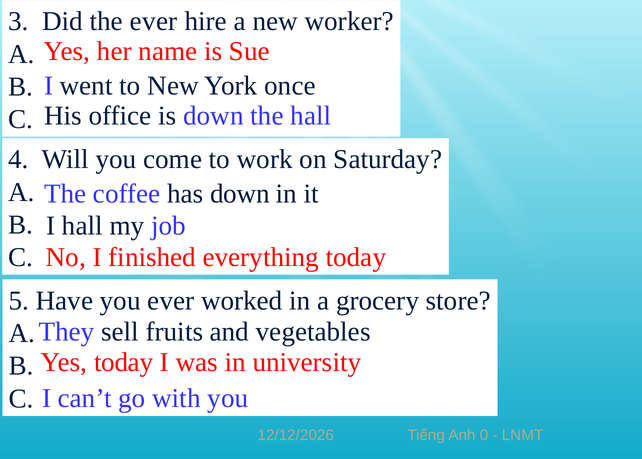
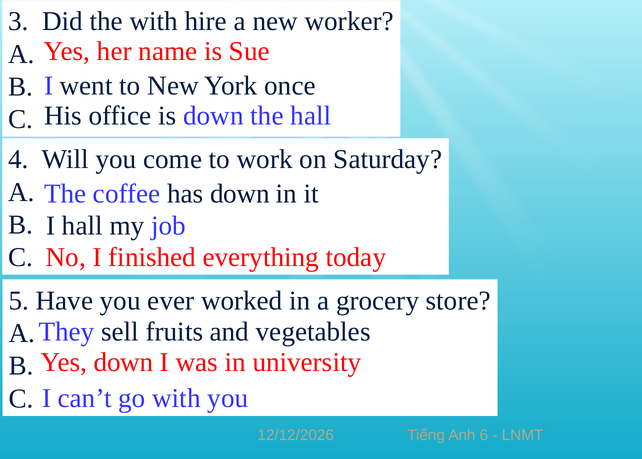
the ever: ever -> with
Yes today: today -> down
0: 0 -> 6
